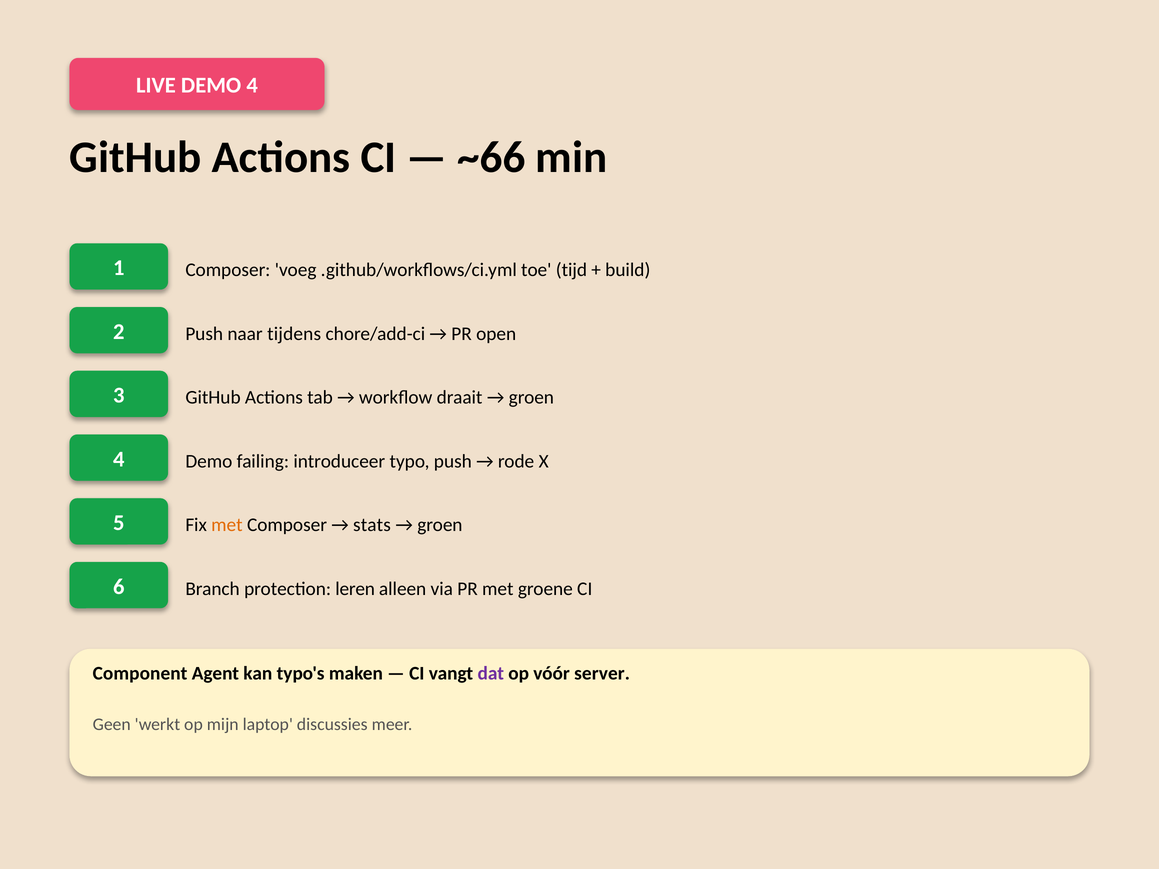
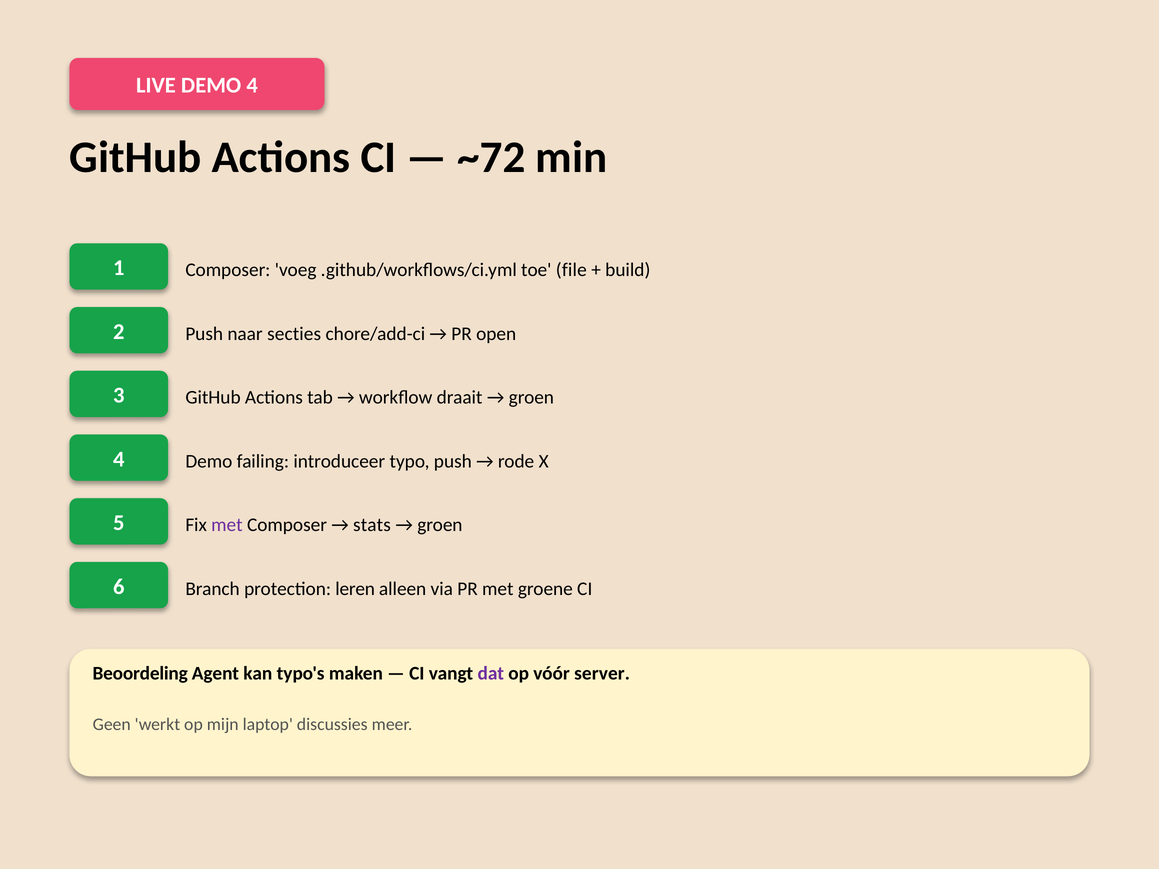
~66: ~66 -> ~72
tijd: tijd -> file
tijdens: tijdens -> secties
met at (227, 525) colour: orange -> purple
Component: Component -> Beoordeling
